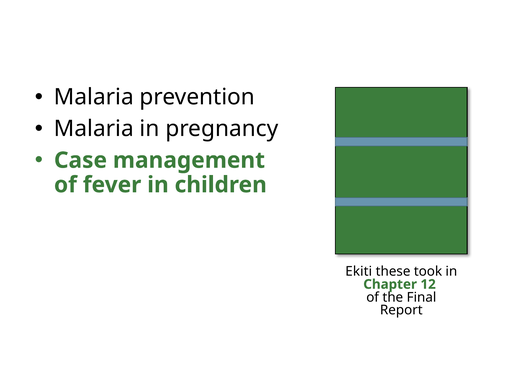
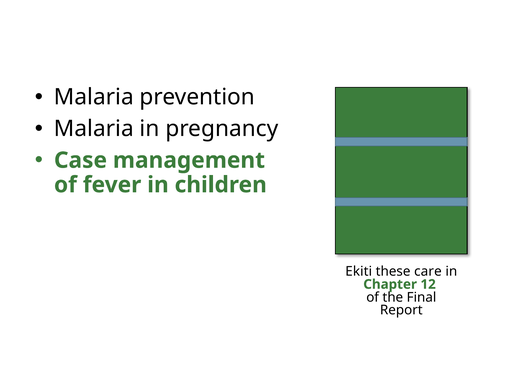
took: took -> care
